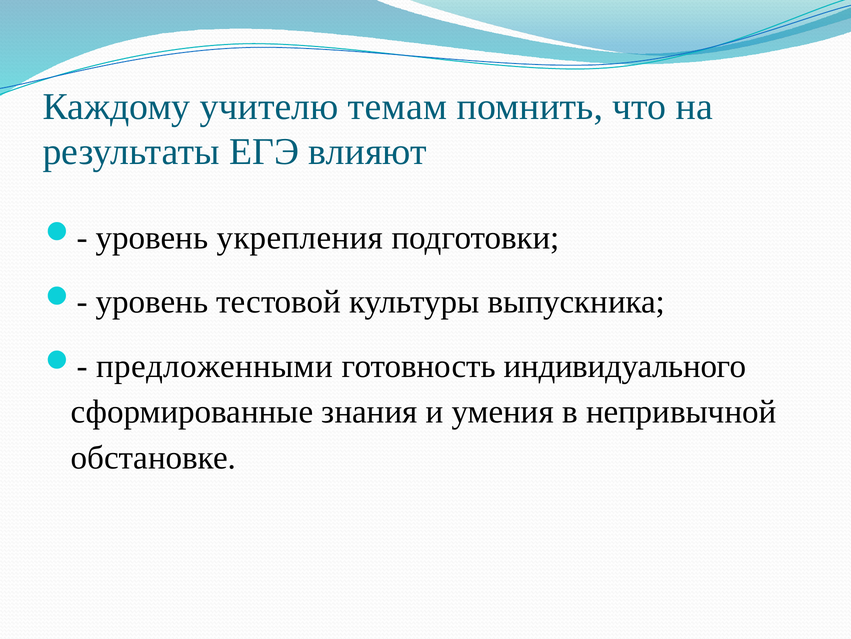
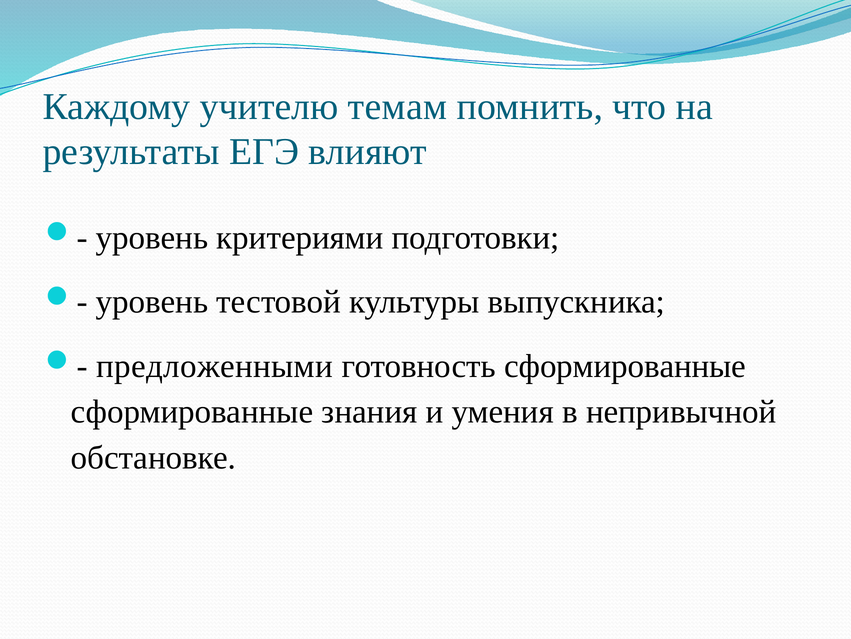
укрепления: укрепления -> критериями
готовность индивидуального: индивидуального -> сформированные
